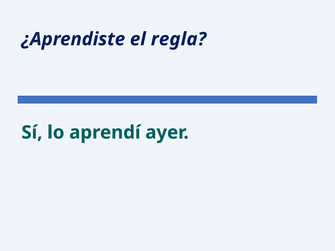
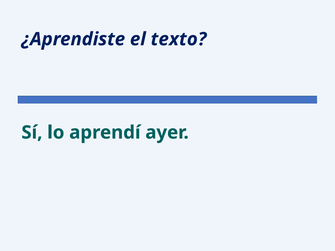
regla: regla -> texto
